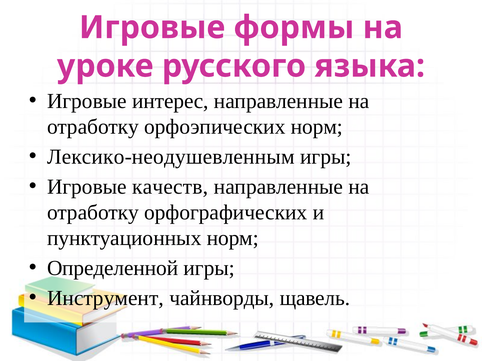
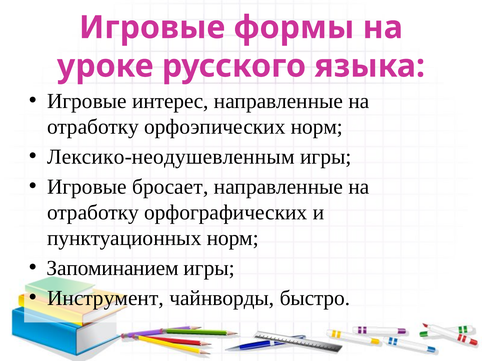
качеств: качеств -> бросает
Определенной: Определенной -> Запоминанием
щавель: щавель -> быстро
